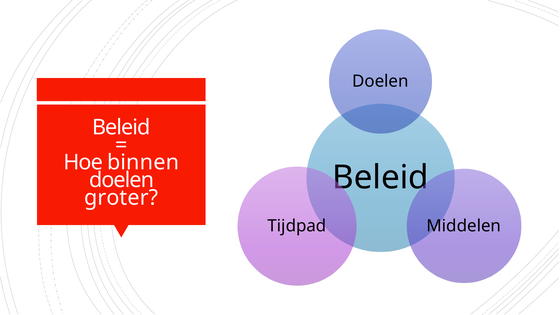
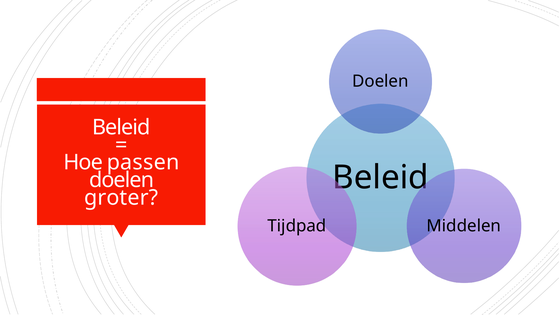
binnen: binnen -> passen
